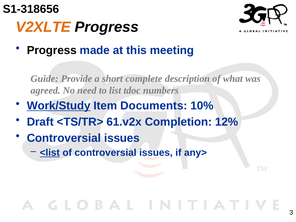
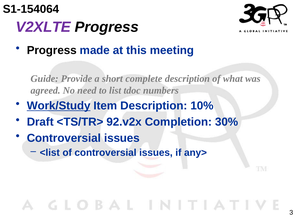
S1-318656: S1-318656 -> S1-154064
V2XLTE colour: orange -> purple
Item Documents: Documents -> Description
61.v2x: 61.v2x -> 92.v2x
12%: 12% -> 30%
<list underline: present -> none
